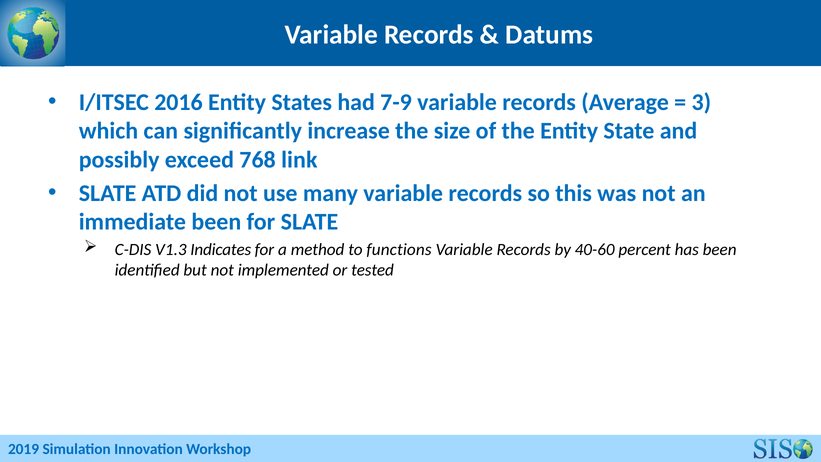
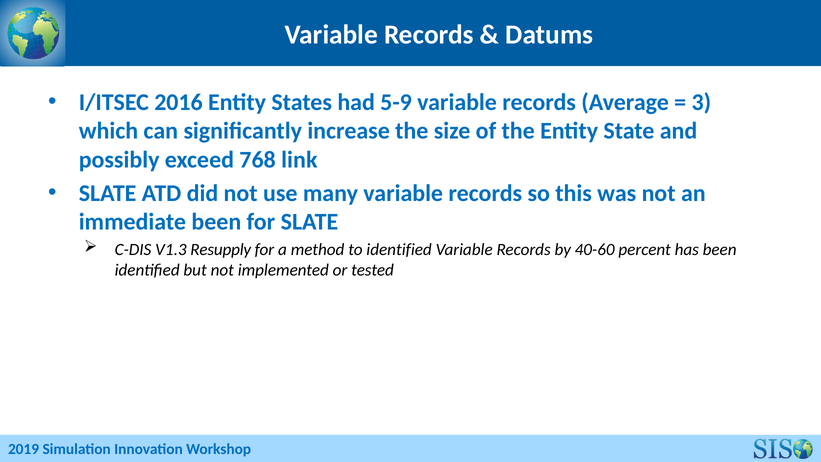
7-9: 7-9 -> 5-9
Indicates: Indicates -> Resupply
to functions: functions -> identified
